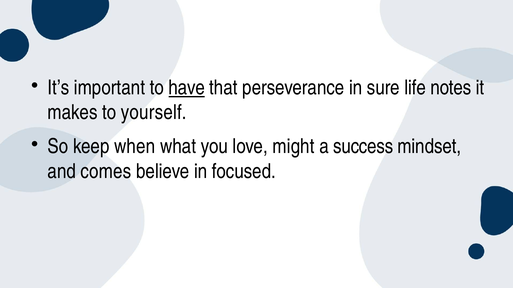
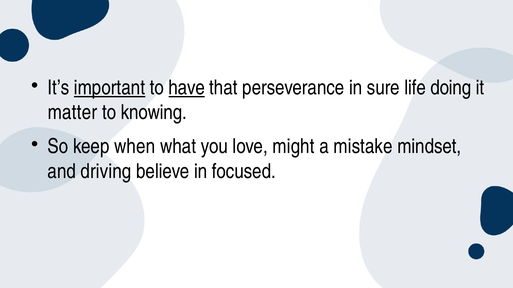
important underline: none -> present
notes: notes -> doing
makes: makes -> matter
yourself: yourself -> knowing
success: success -> mistake
comes: comes -> driving
